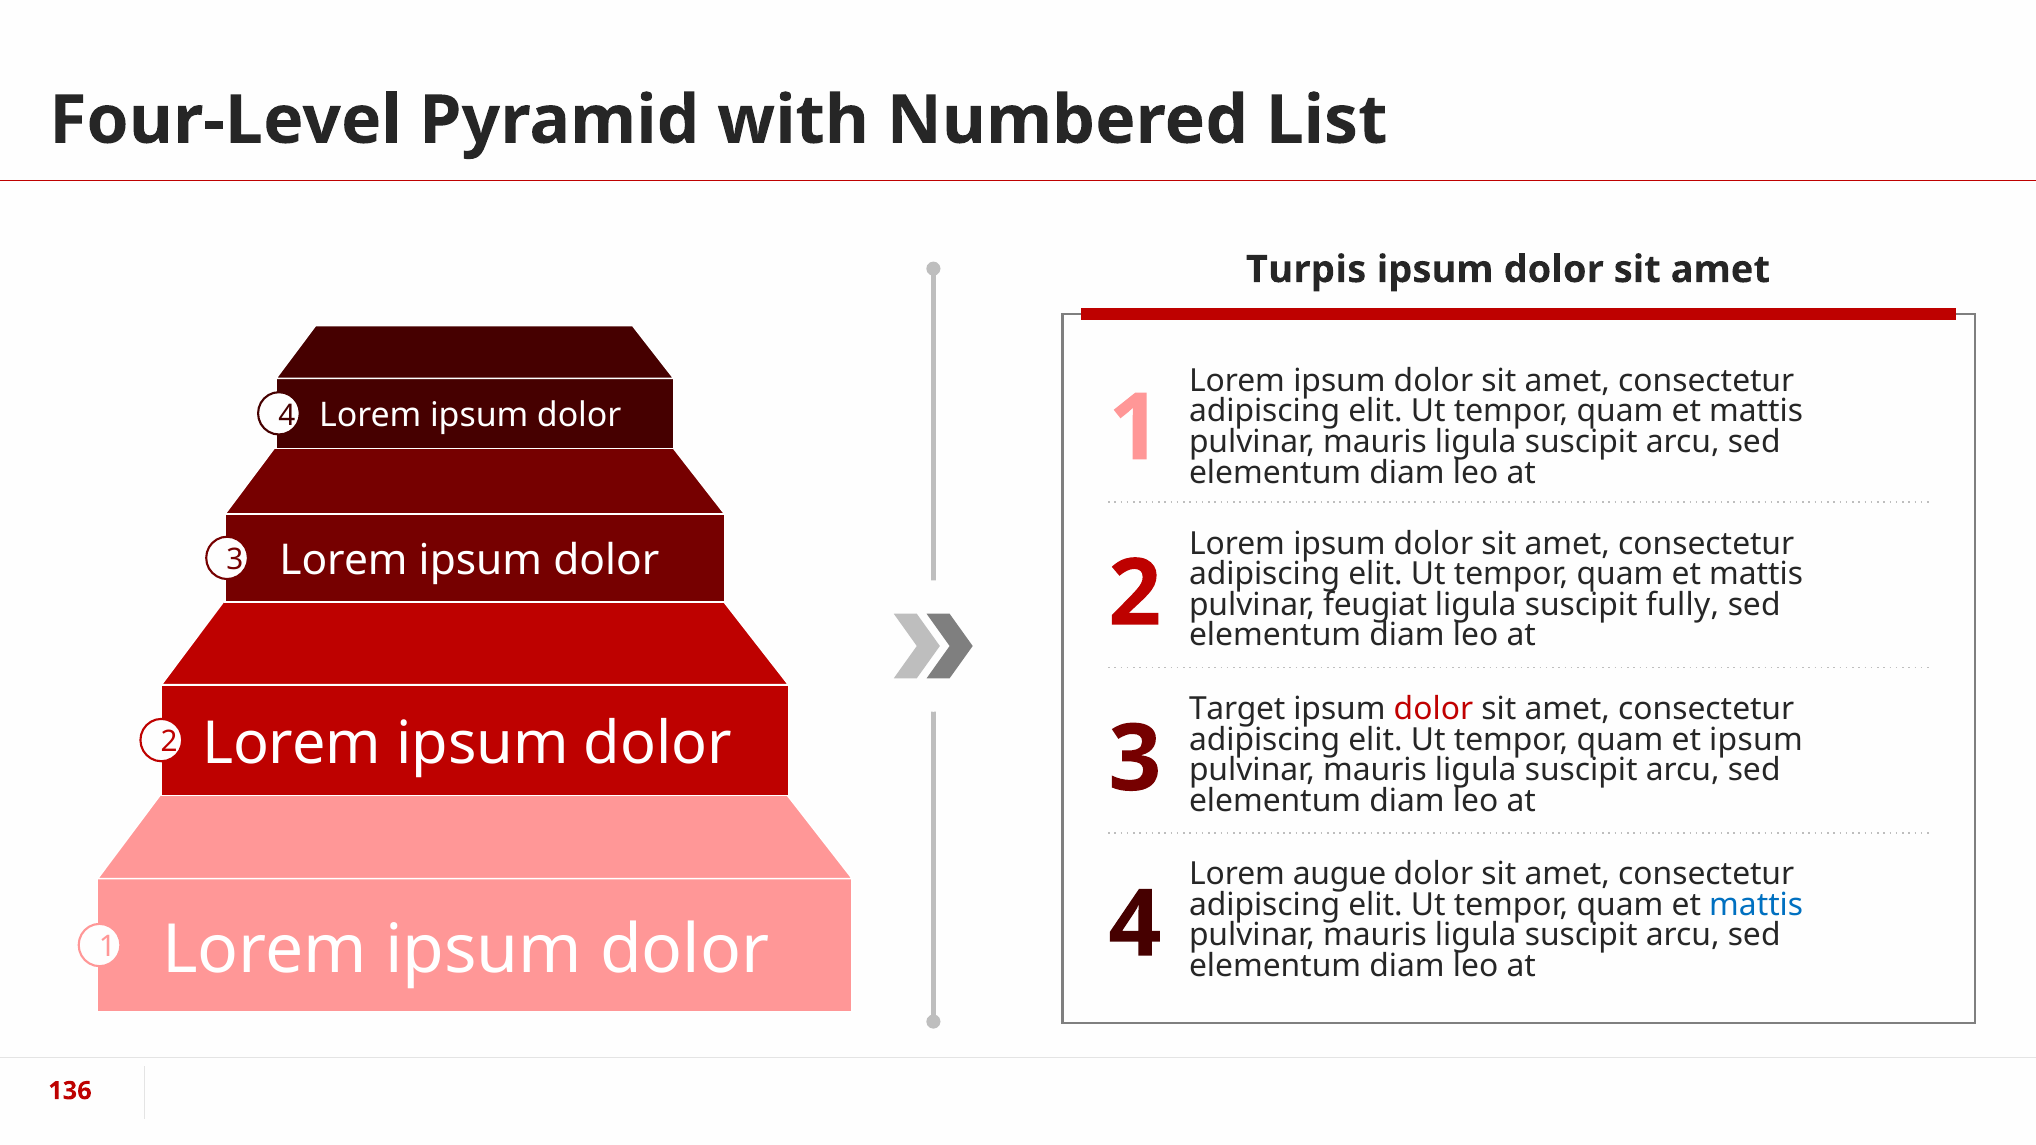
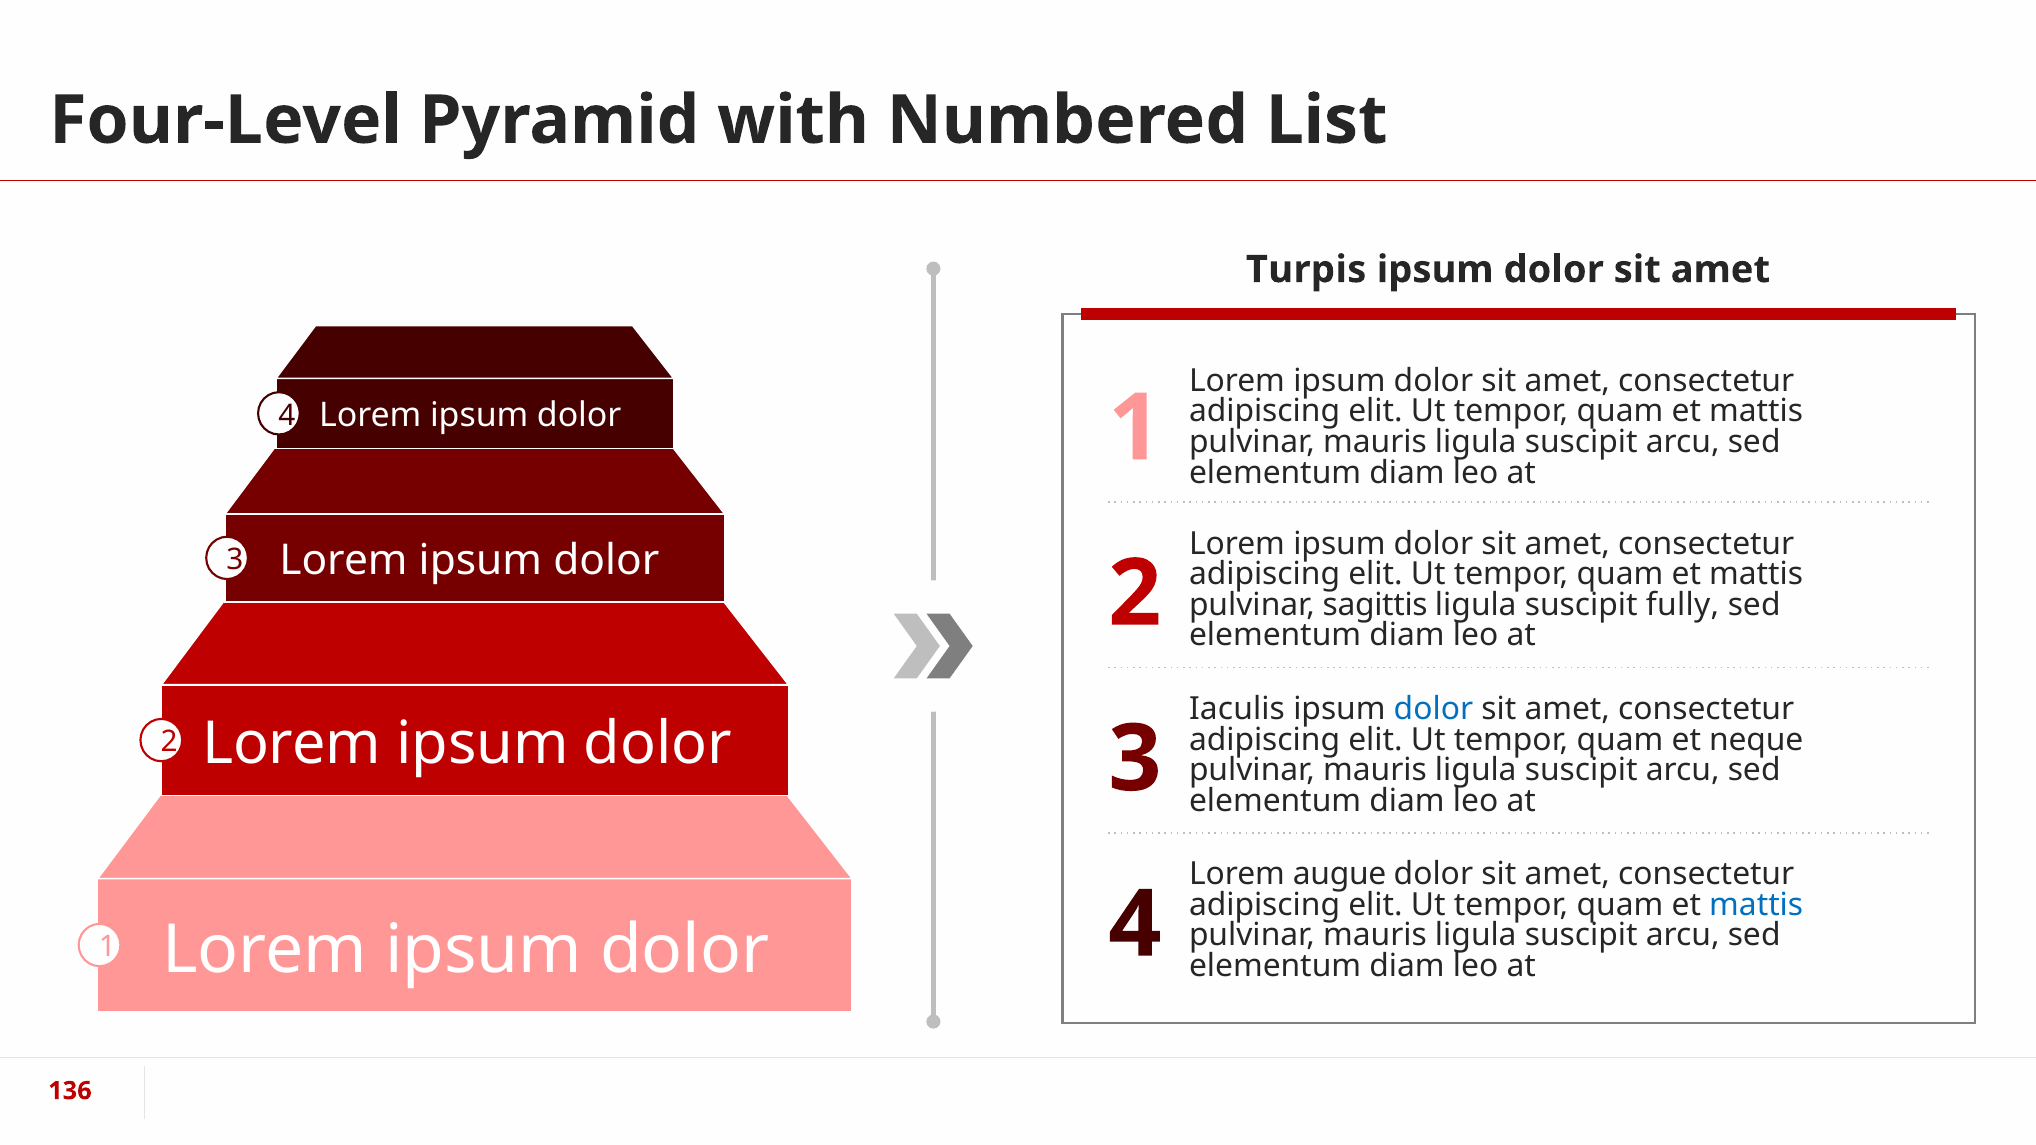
feugiat: feugiat -> sagittis
Target: Target -> Iaculis
dolor at (1433, 709) colour: red -> blue
et ipsum: ipsum -> neque
